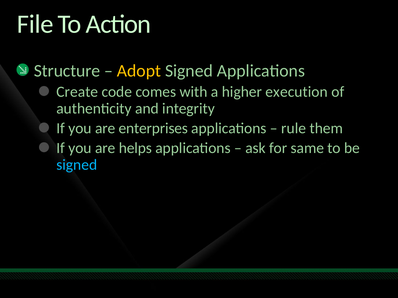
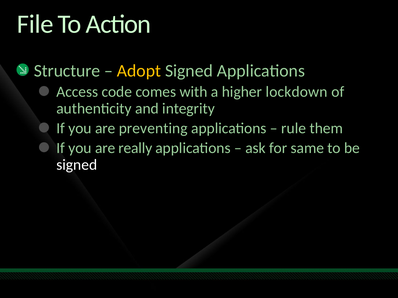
Create: Create -> Access
execution: execution -> lockdown
enterprises: enterprises -> preventing
helps: helps -> really
signed at (77, 165) colour: light blue -> white
